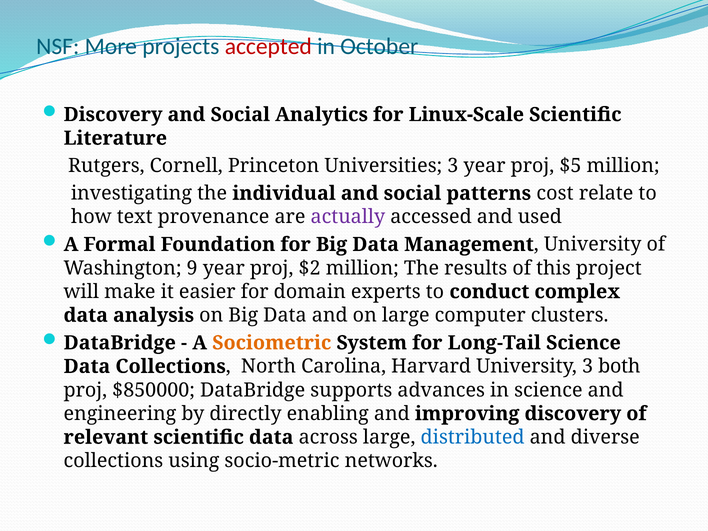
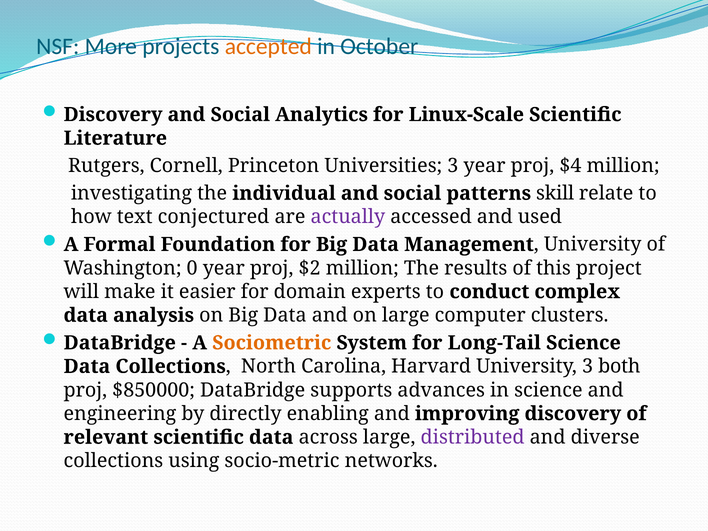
accepted colour: red -> orange
$5: $5 -> $4
cost: cost -> skill
provenance: provenance -> conjectured
9: 9 -> 0
distributed colour: blue -> purple
